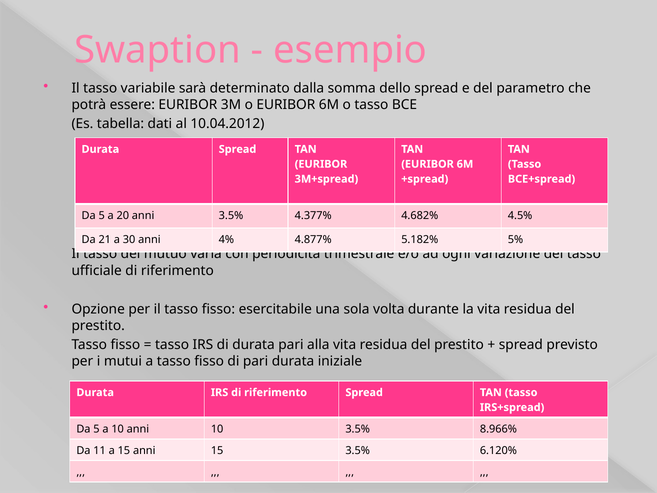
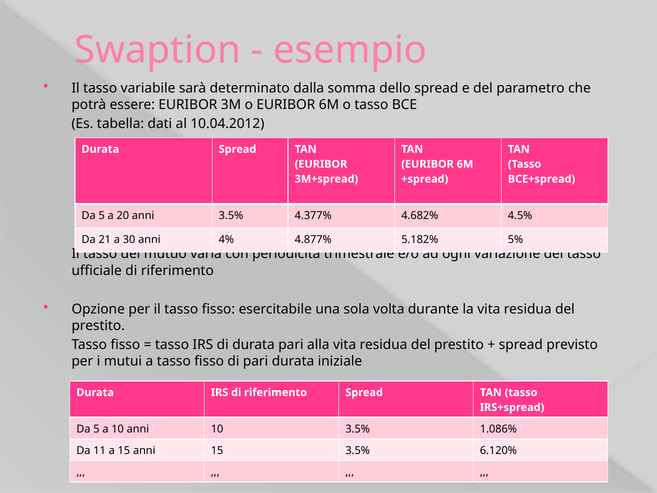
8.966%: 8.966% -> 1.086%
